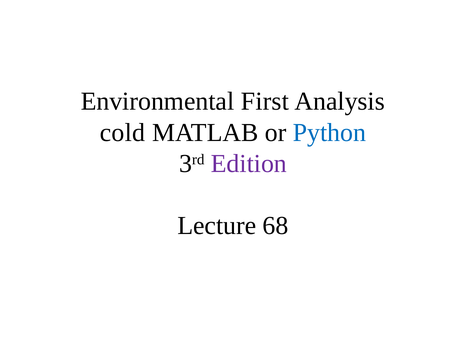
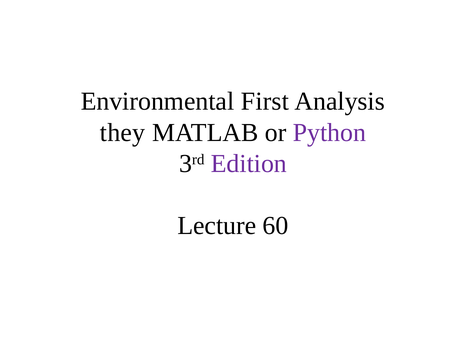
cold: cold -> they
Python colour: blue -> purple
68: 68 -> 60
